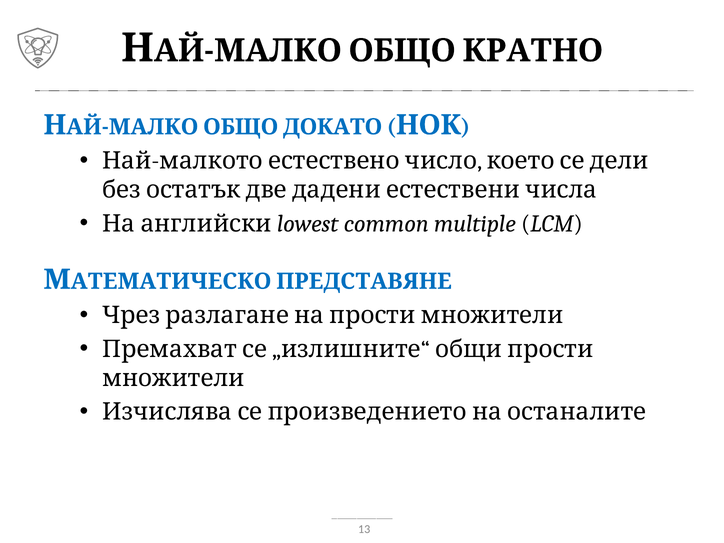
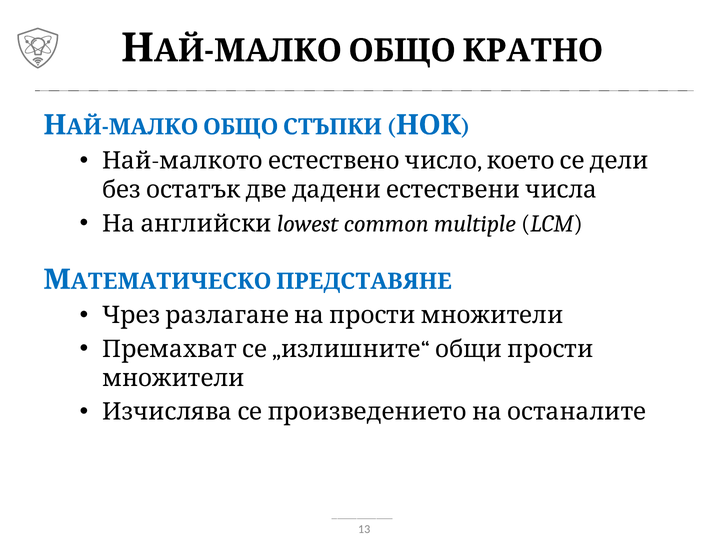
ДОКАТО: ДОКАТО -> СТЪПКИ
